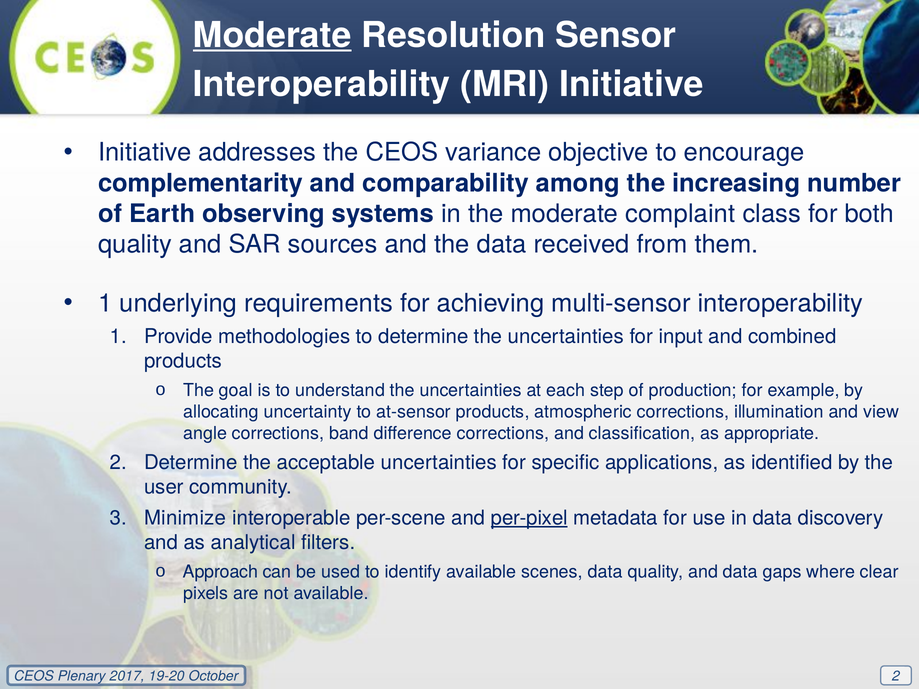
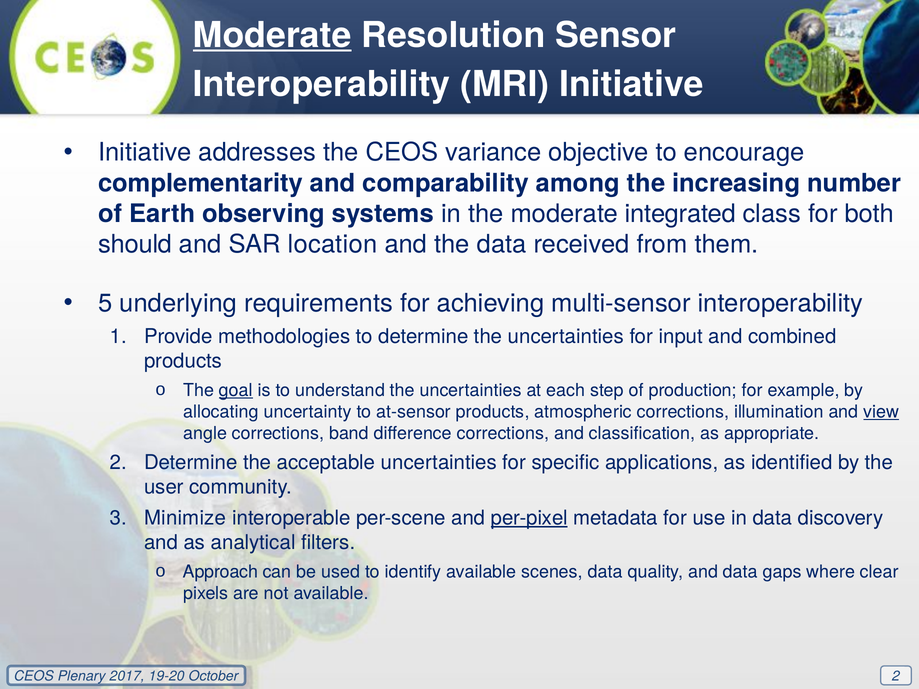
complaint: complaint -> integrated
quality at (135, 245): quality -> should
sources: sources -> location
1 at (105, 303): 1 -> 5
goal underline: none -> present
view underline: none -> present
